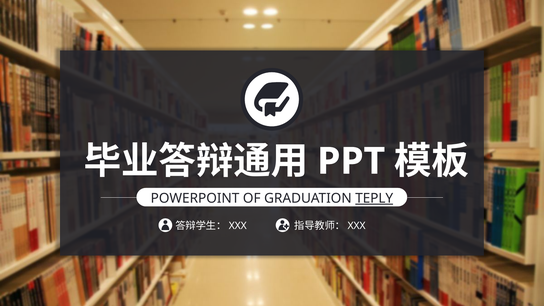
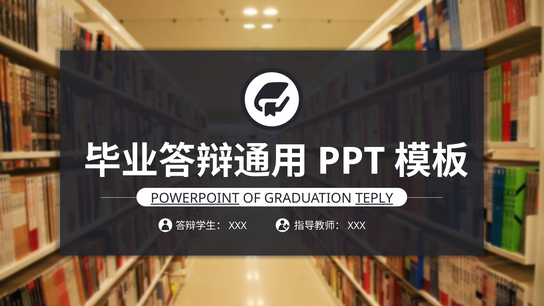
POWERPOINT underline: none -> present
